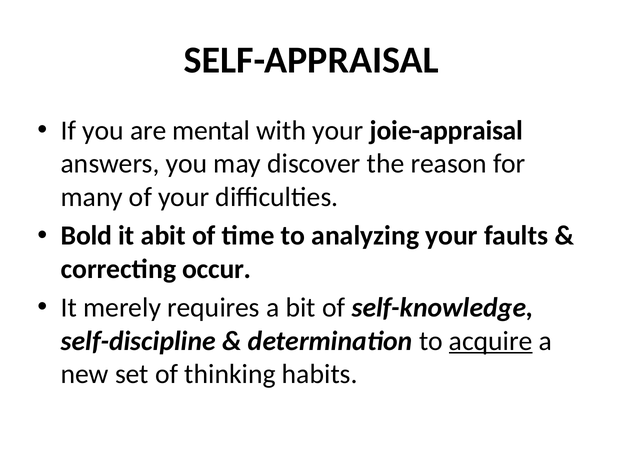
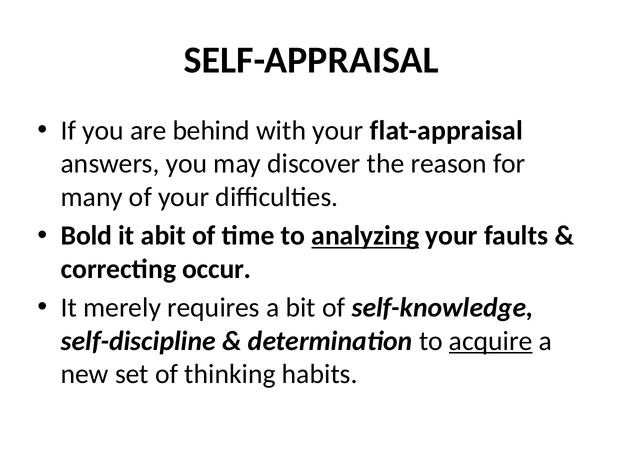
mental: mental -> behind
joie-appraisal: joie-appraisal -> flat-appraisal
analyzing underline: none -> present
